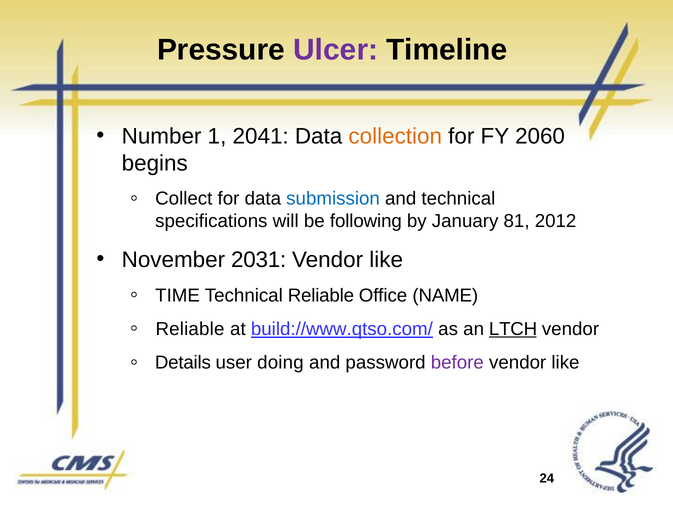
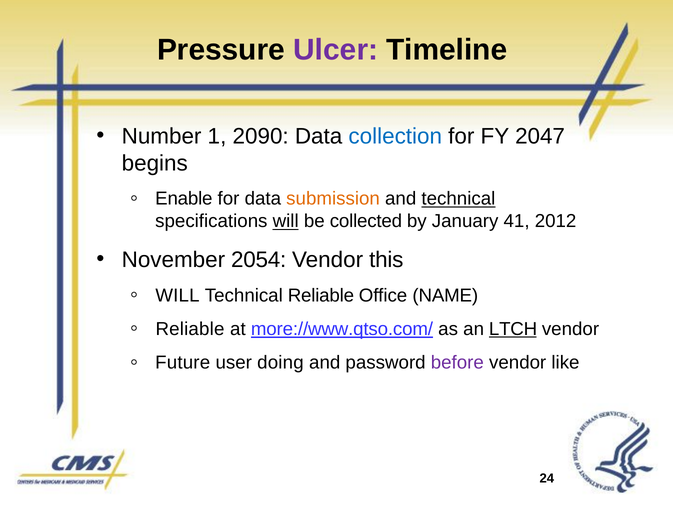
2041: 2041 -> 2090
collection colour: orange -> blue
2060: 2060 -> 2047
Collect: Collect -> Enable
submission colour: blue -> orange
technical at (458, 199) underline: none -> present
will at (286, 221) underline: none -> present
following: following -> collected
81: 81 -> 41
2031: 2031 -> 2054
like at (386, 260): like -> this
TIME at (178, 295): TIME -> WILL
build://www.qtso.com/: build://www.qtso.com/ -> more://www.qtso.com/
Details: Details -> Future
